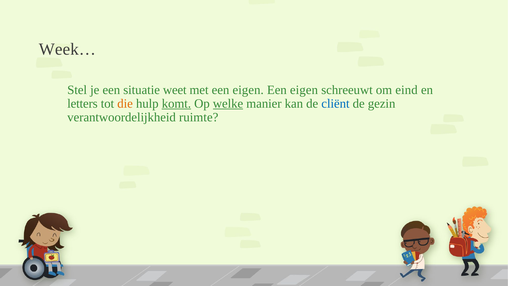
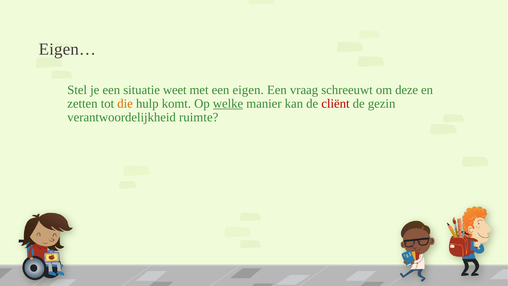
Week…: Week… -> Eigen…
eigen at (304, 90): eigen -> vraag
eind: eind -> deze
letters: letters -> zetten
komt underline: present -> none
cliënt colour: blue -> red
